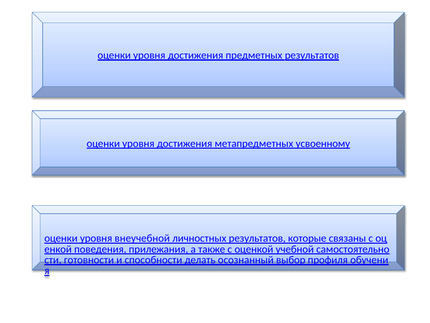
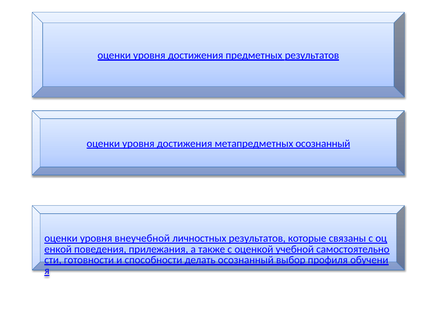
метапредметных усвоенному: усвоенному -> осознанный
